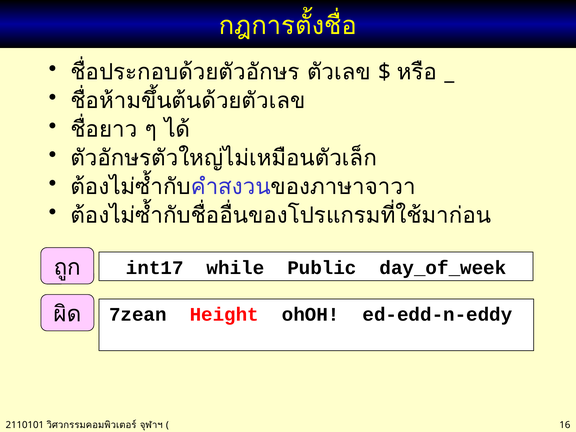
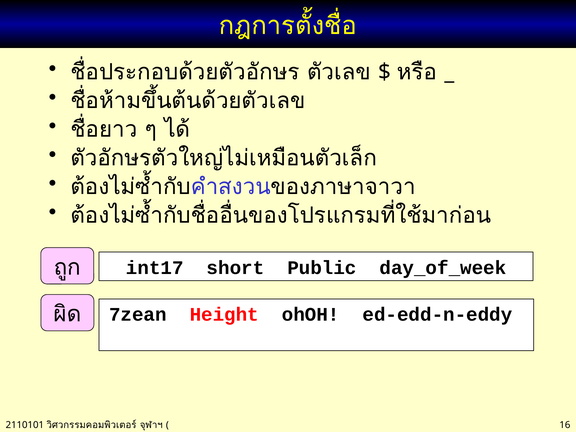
while: while -> short
